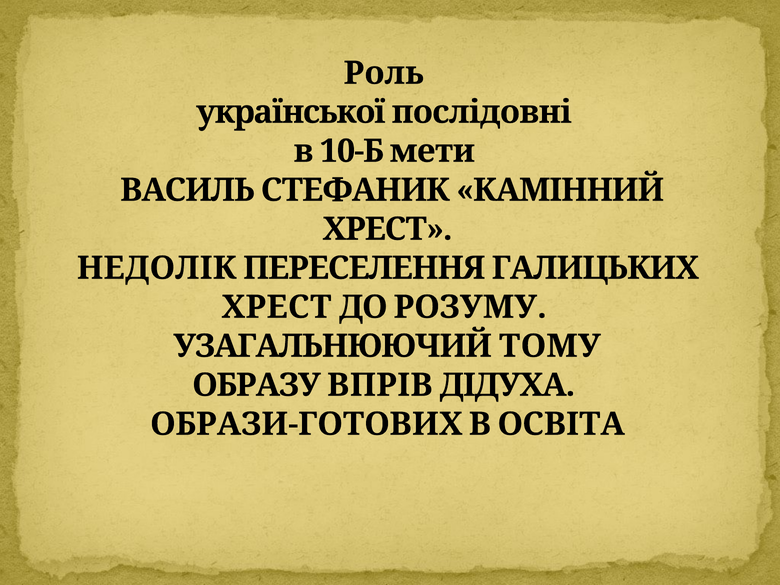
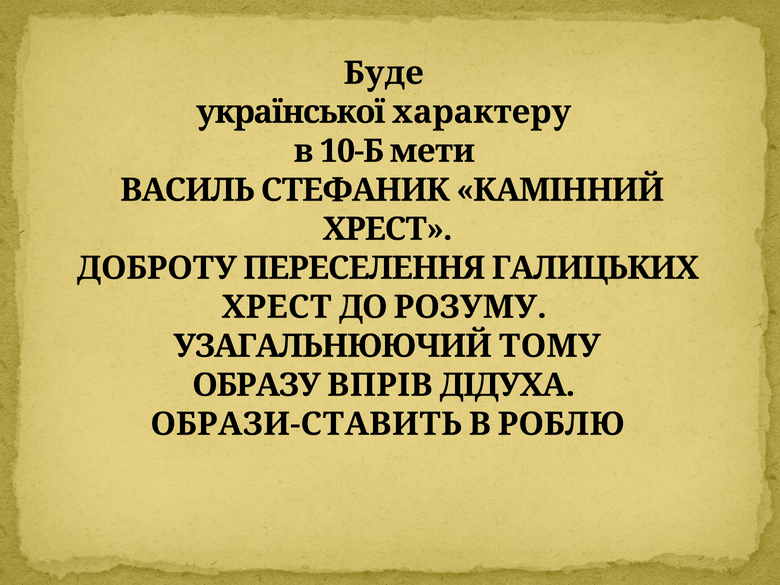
Роль: Роль -> Буде
послідовні: послідовні -> характеру
НЕДОЛІК: НЕДОЛІК -> ДОБРОТУ
ОБРАЗИ-ГОТОВИХ: ОБРАЗИ-ГОТОВИХ -> ОБРАЗИ-СТАВИТЬ
ОСВІТА: ОСВІТА -> РОБЛЮ
